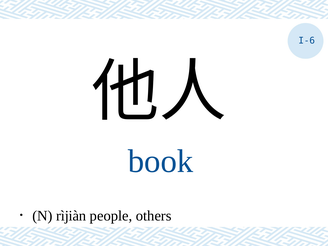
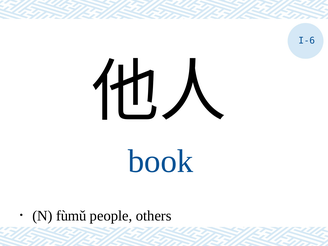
rìjiàn: rìjiàn -> fùmǔ
